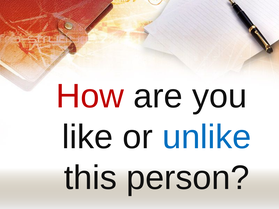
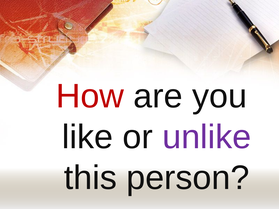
unlike colour: blue -> purple
